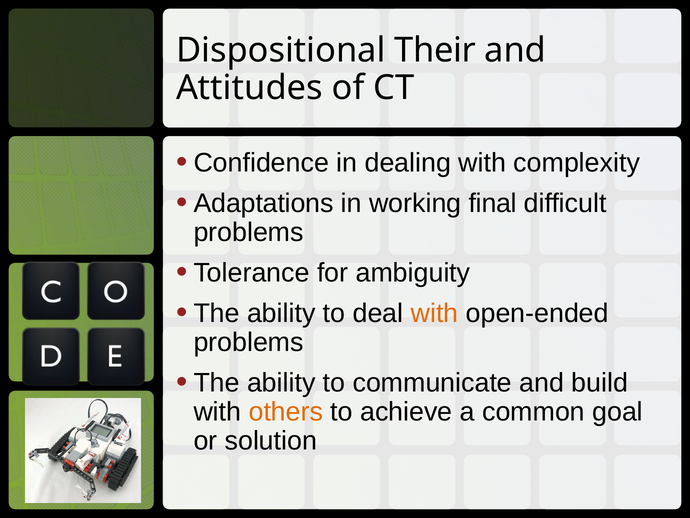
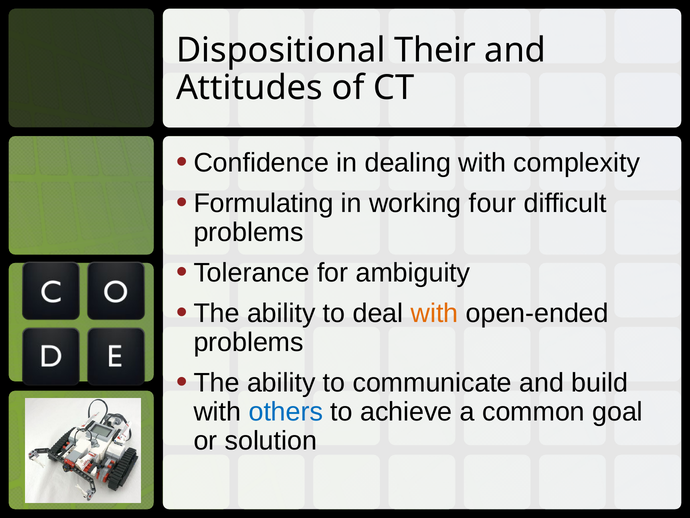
Adaptations: Adaptations -> Formulating
final: final -> four
others colour: orange -> blue
